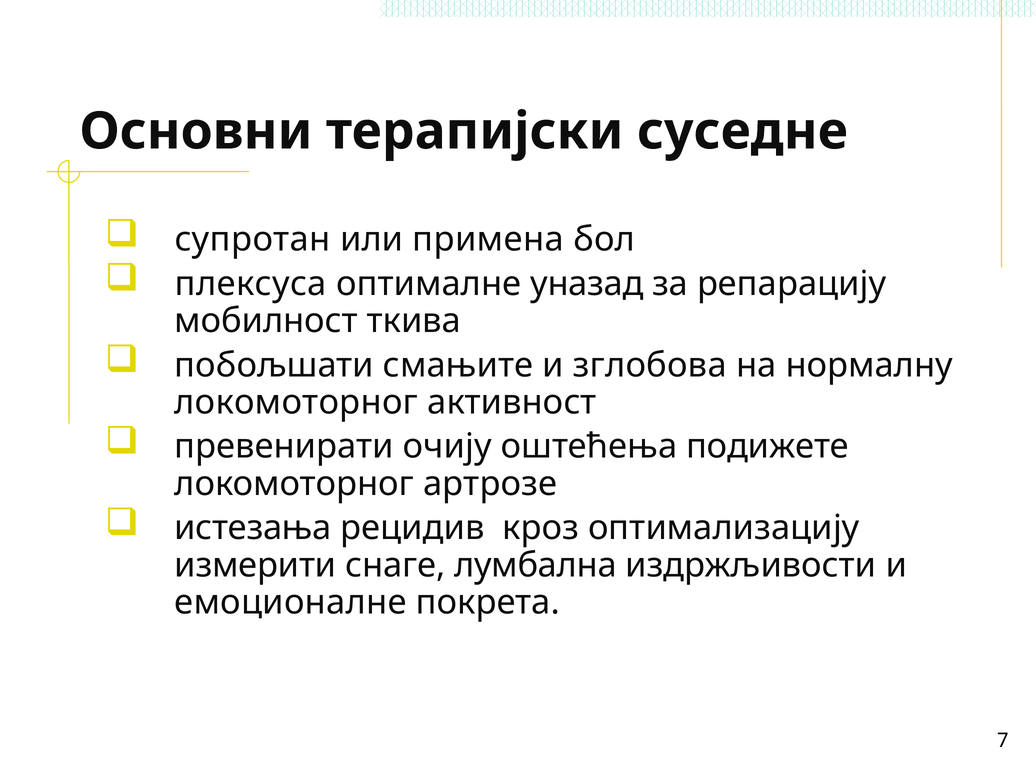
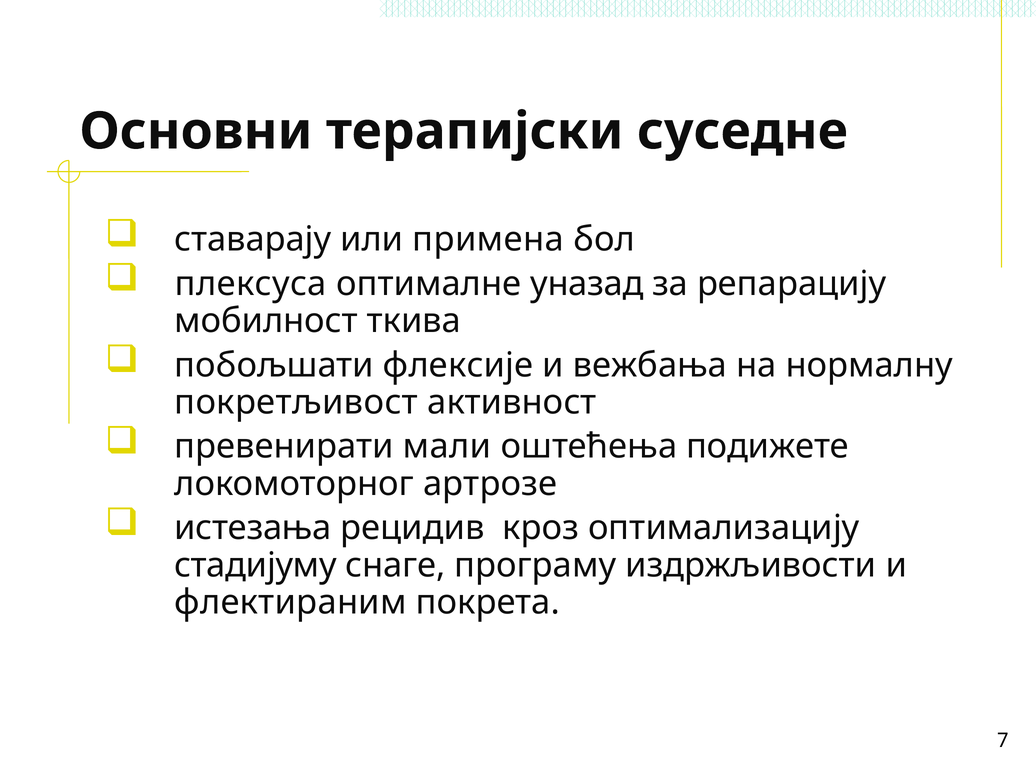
супротан: супротан -> ставарају
смањите: смањите -> флексије
зглобова: зглобова -> вежбања
локомоторног at (296, 402): локомоторног -> покретљивост
очију: очију -> мали
измерити: измерити -> стадијуму
лумбална: лумбална -> програму
емоционалне: емоционалне -> флектираним
